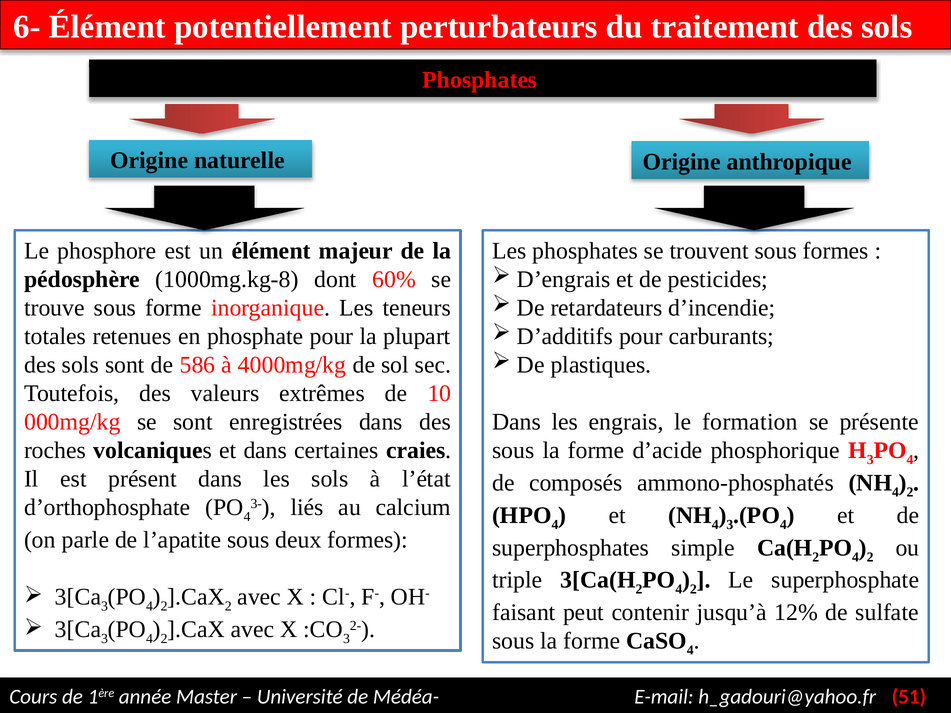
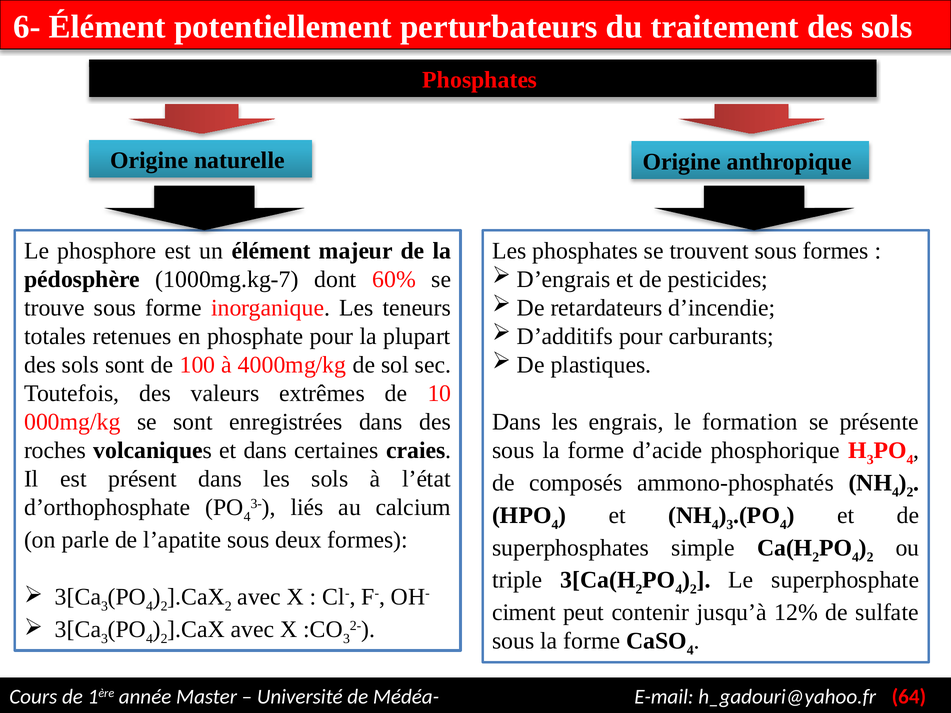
1000mg.kg-8: 1000mg.kg-8 -> 1000mg.kg-7
586: 586 -> 100
faisant: faisant -> ciment
51: 51 -> 64
